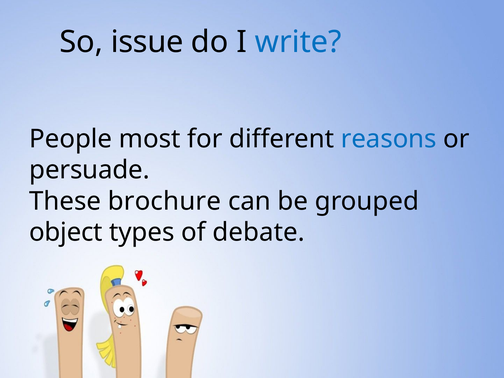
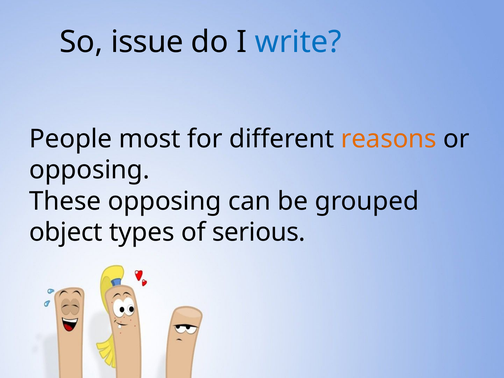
reasons colour: blue -> orange
persuade at (89, 170): persuade -> opposing
These brochure: brochure -> opposing
debate: debate -> serious
